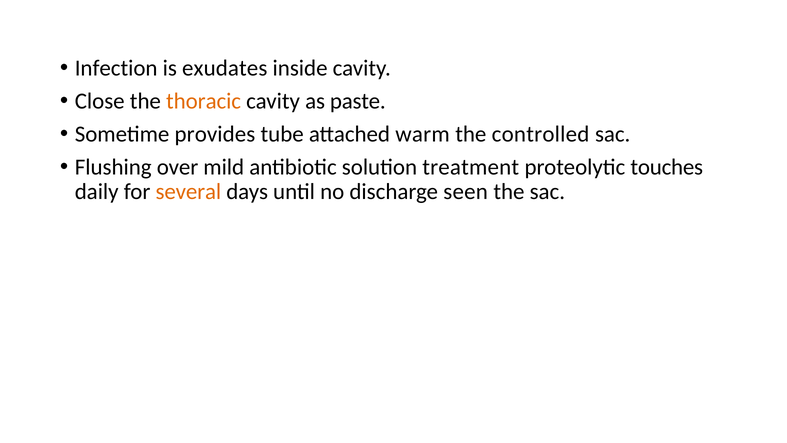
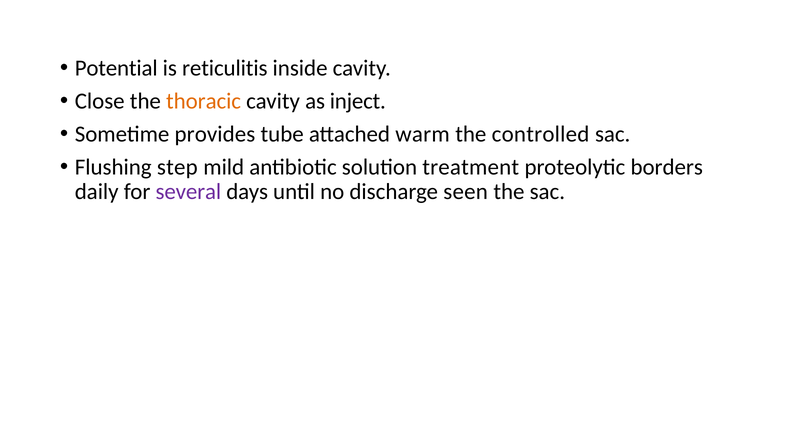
Infection: Infection -> Potential
exudates: exudates -> reticulitis
paste: paste -> inject
over: over -> step
touches: touches -> borders
several colour: orange -> purple
